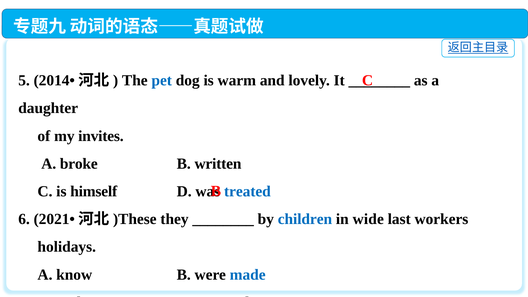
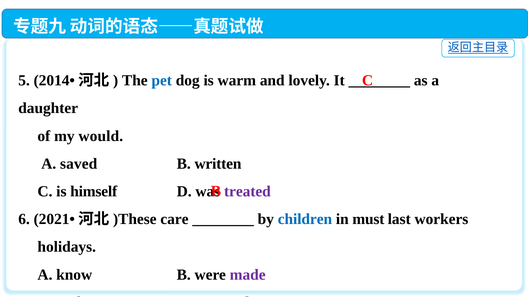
invites: invites -> would
broke: broke -> saved
treated colour: blue -> purple
they: they -> care
wide: wide -> must
made at (248, 275) colour: blue -> purple
